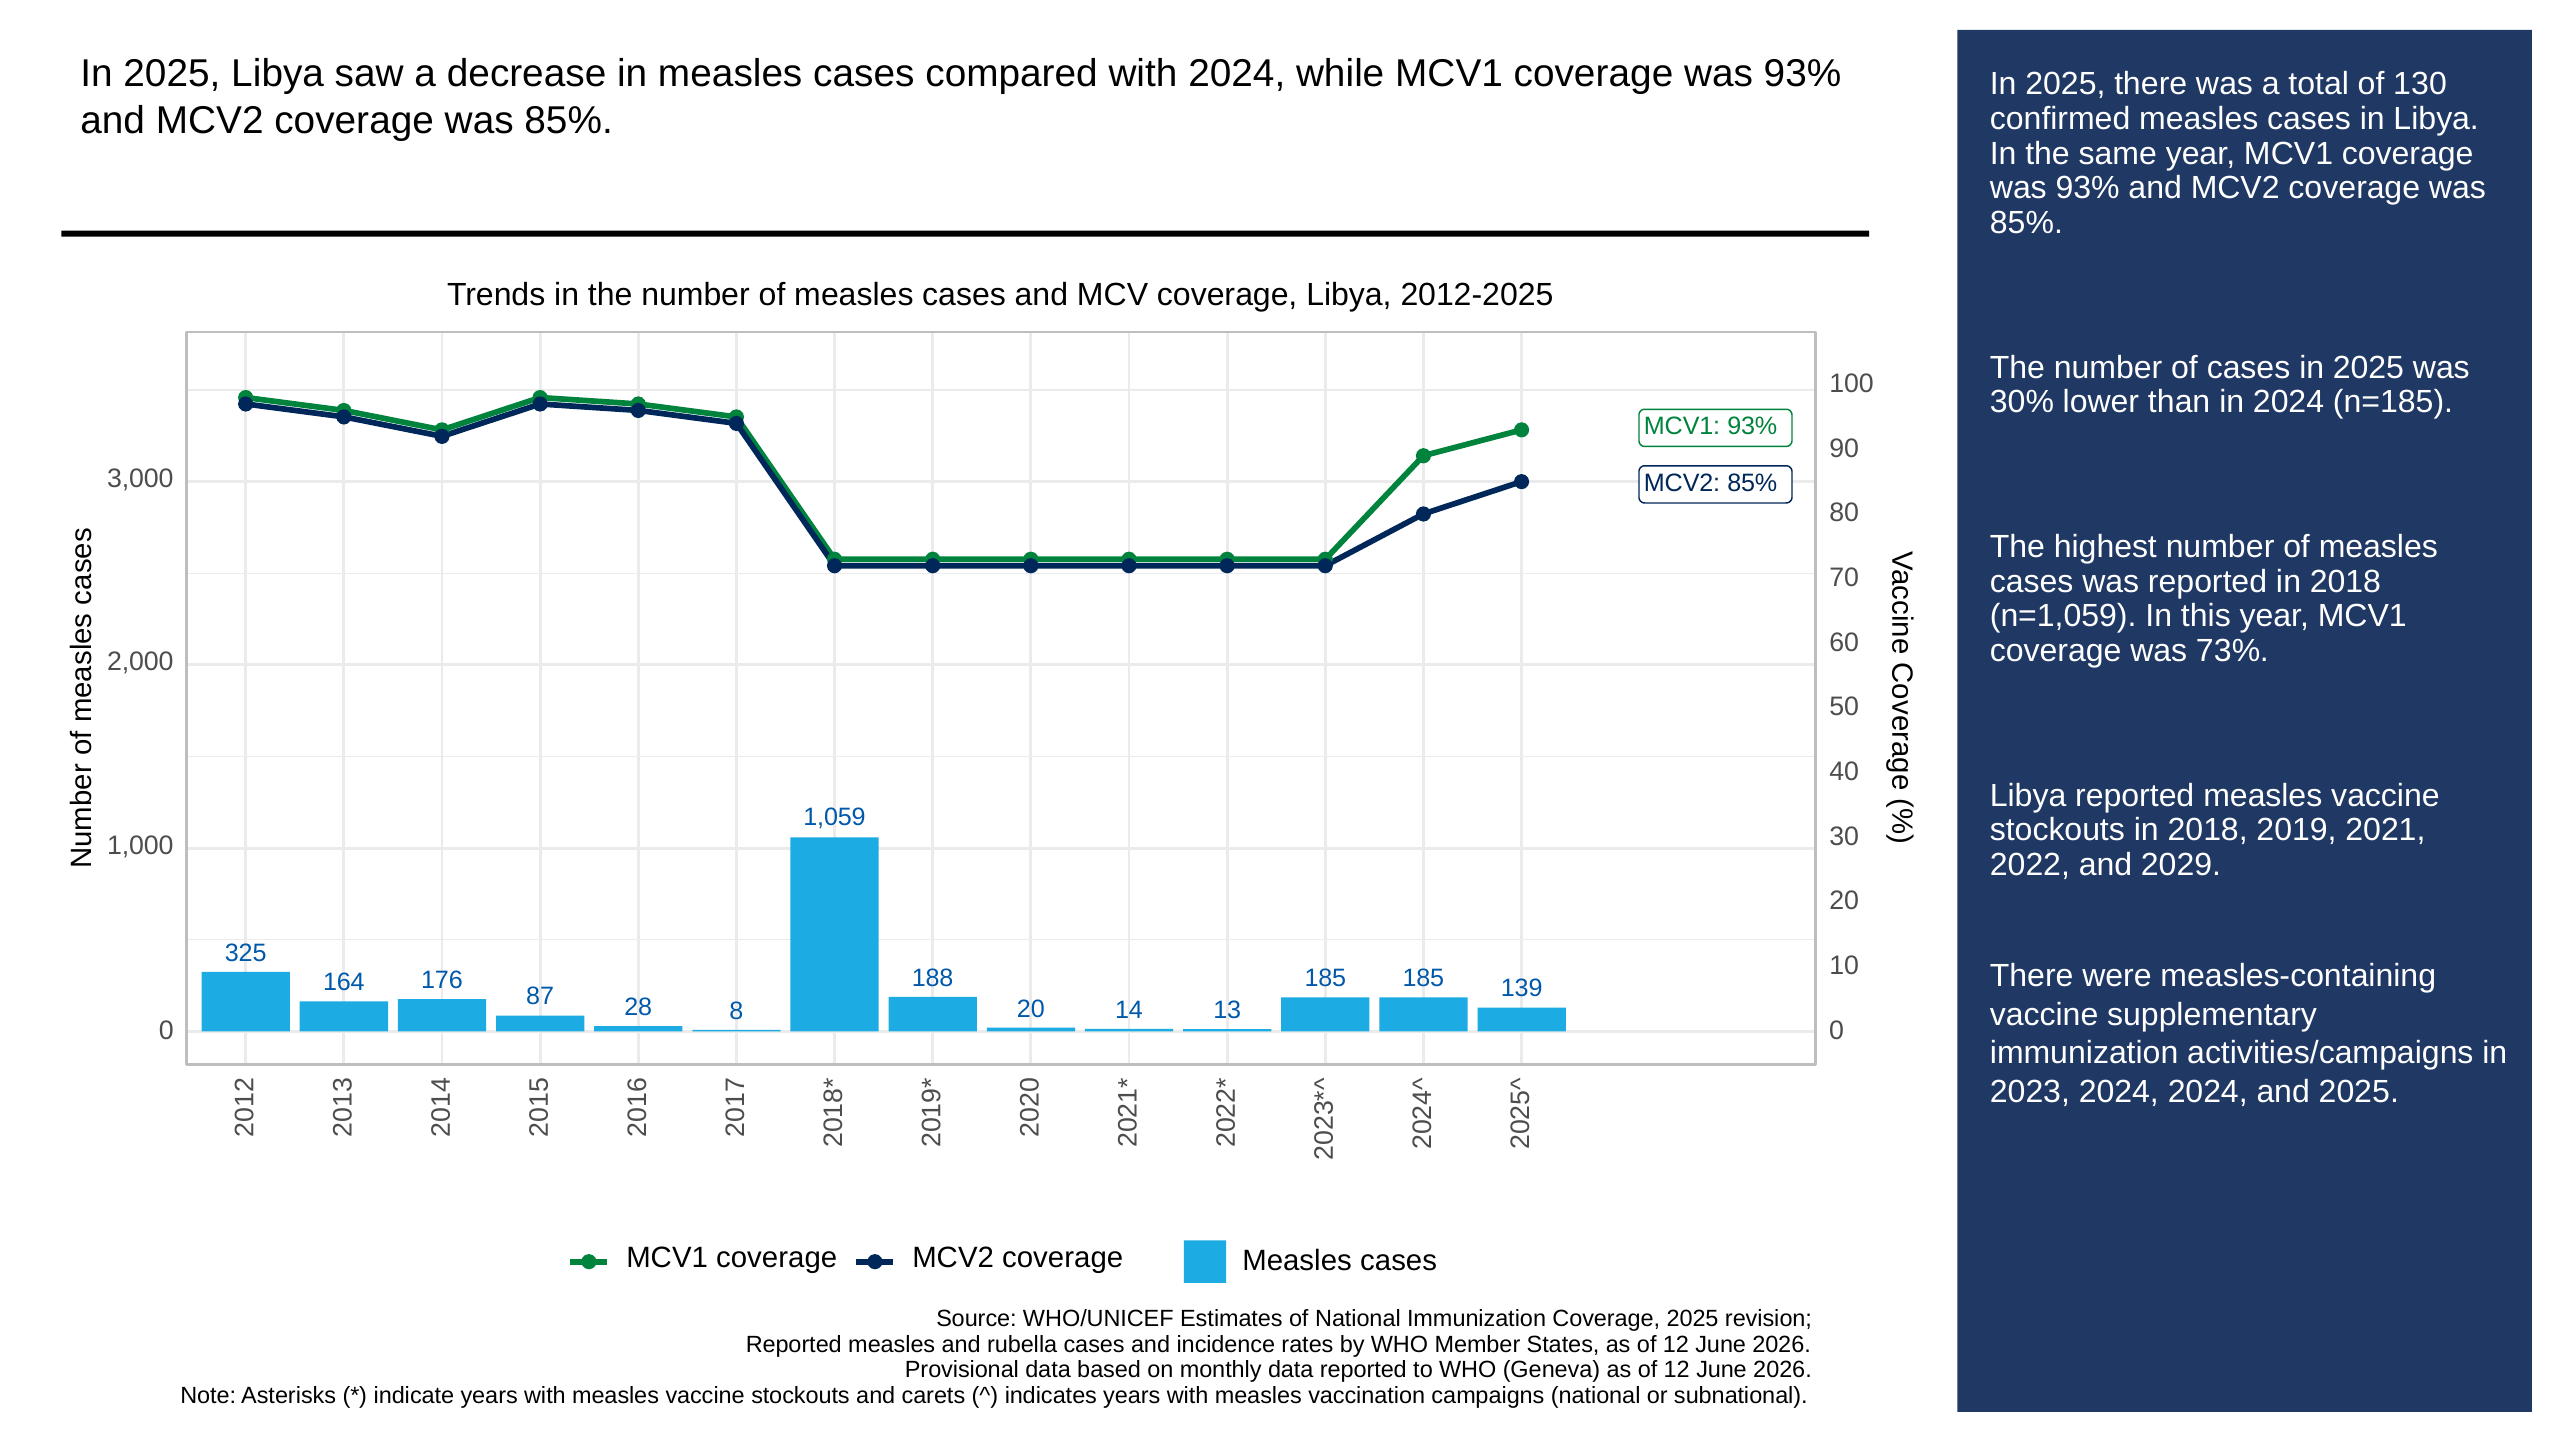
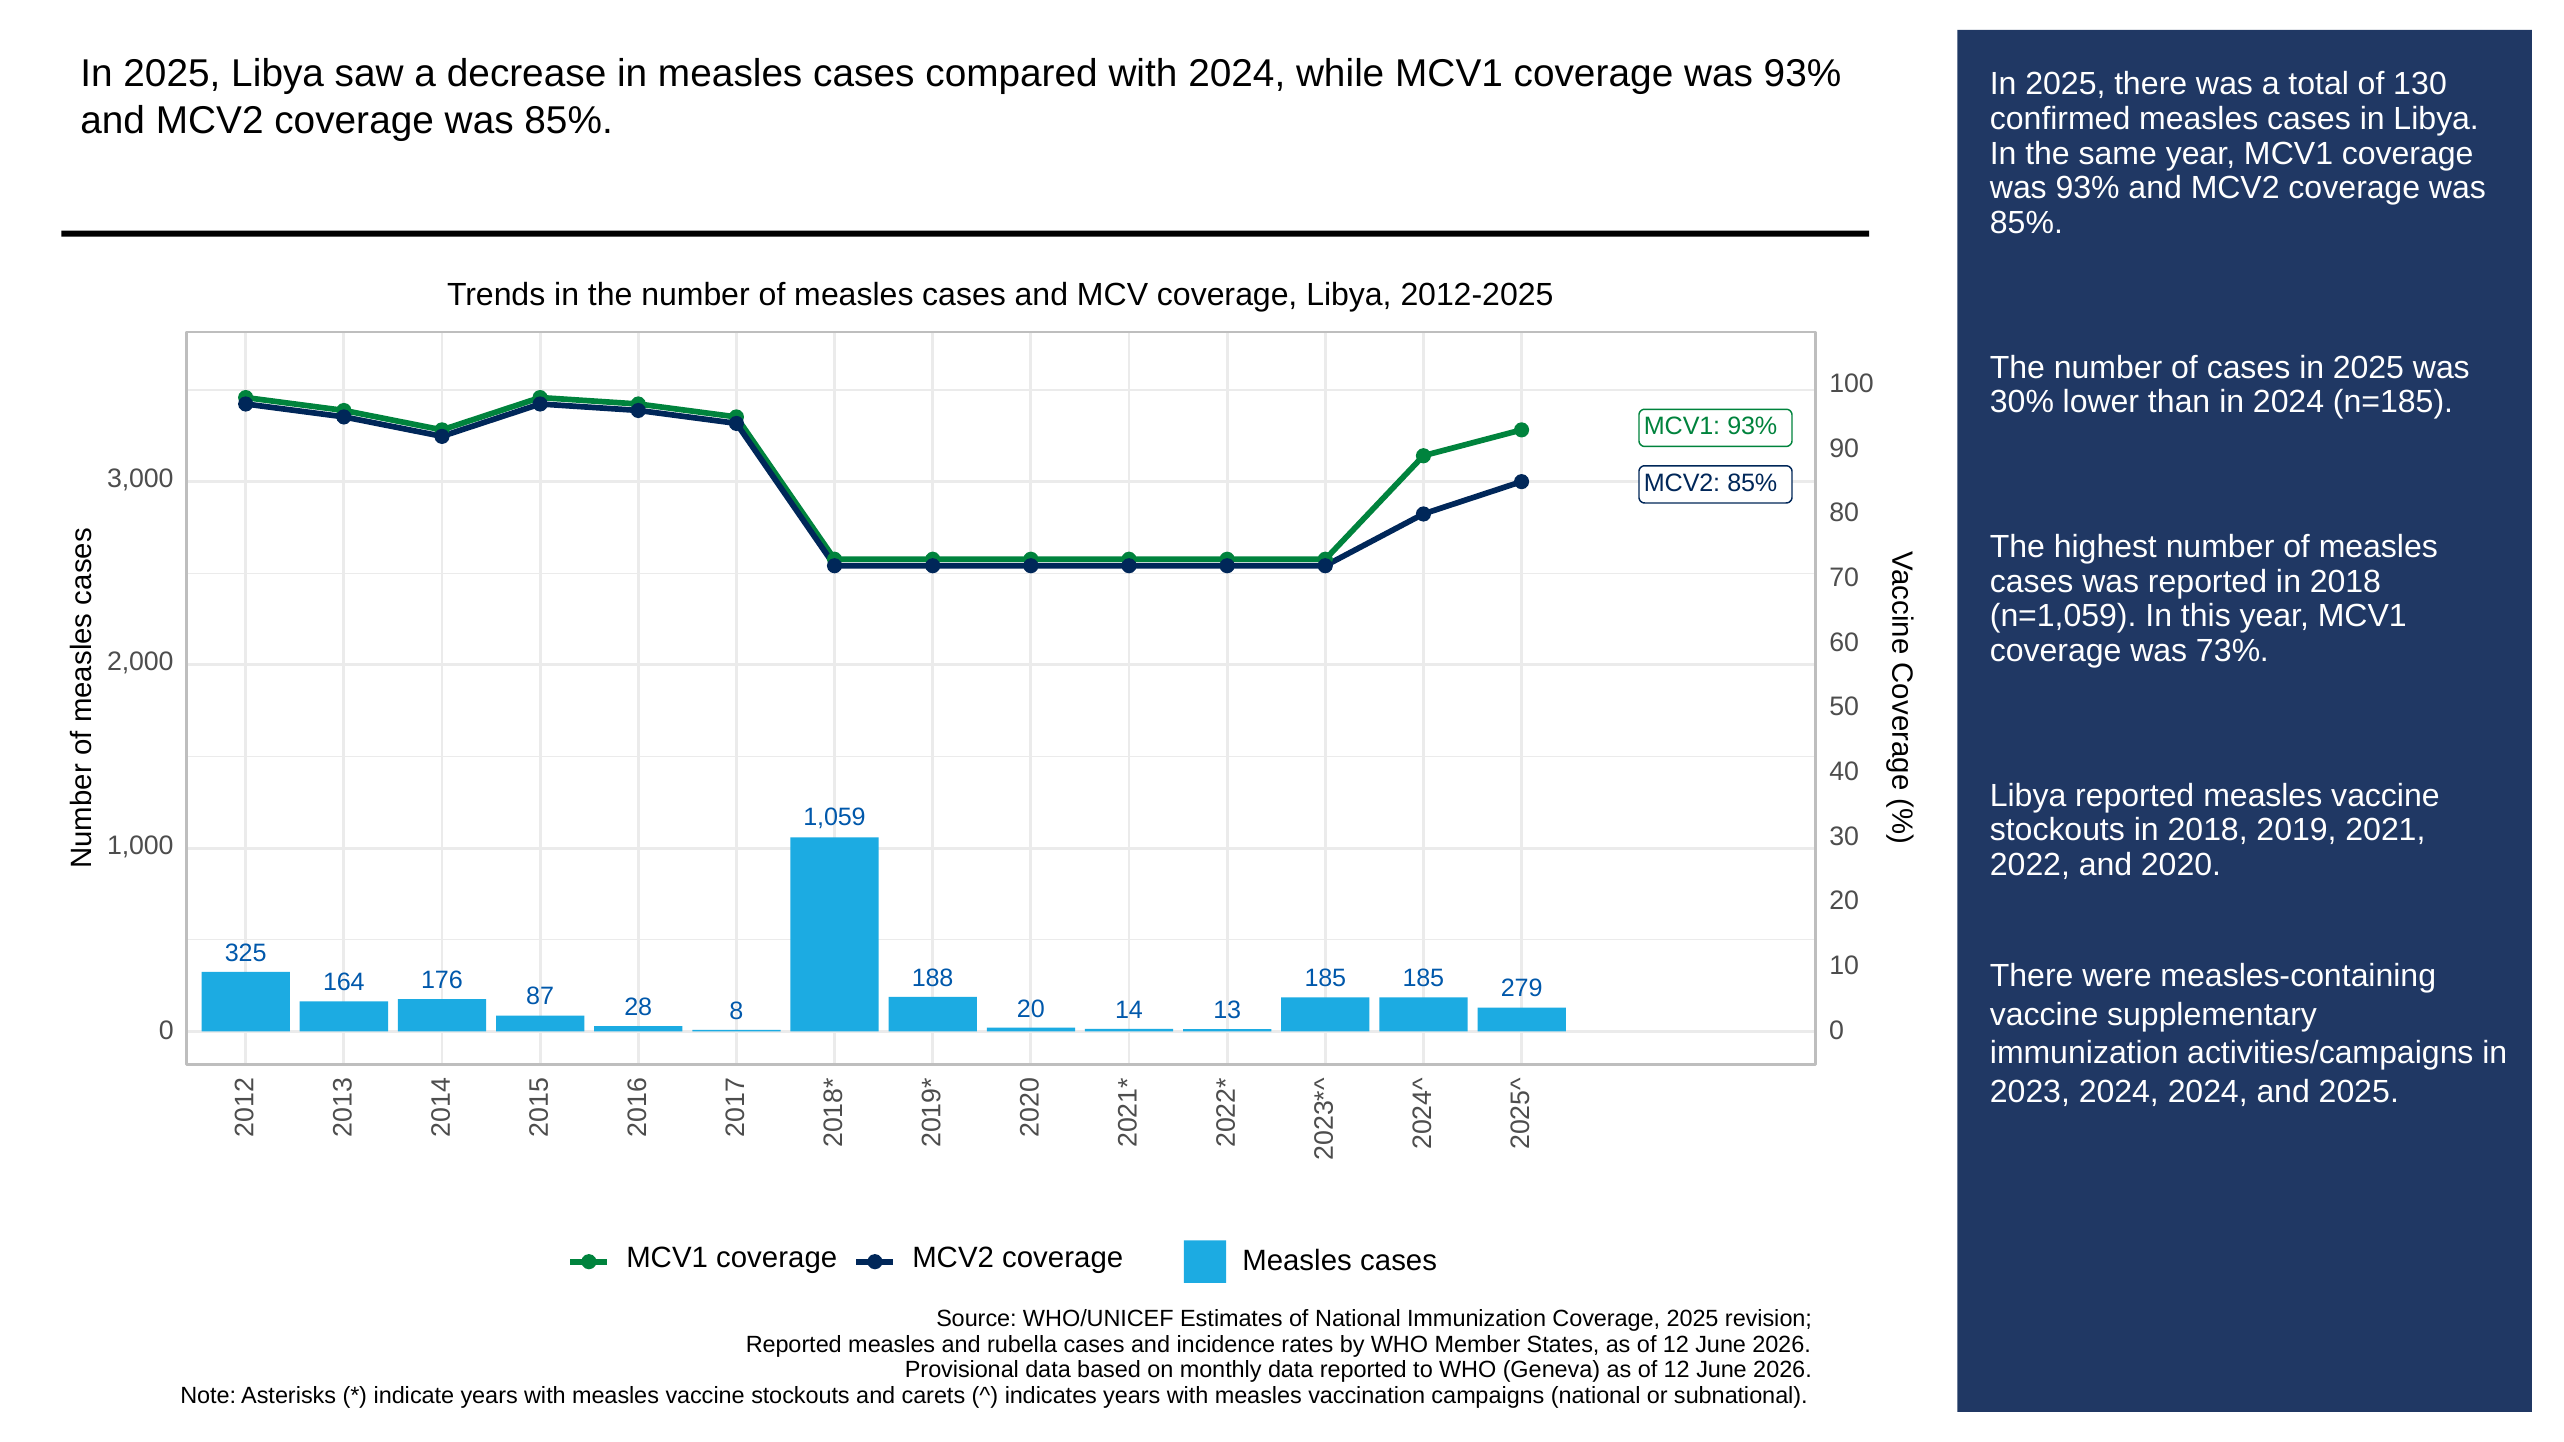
2029: 2029 -> 2020
139: 139 -> 279
